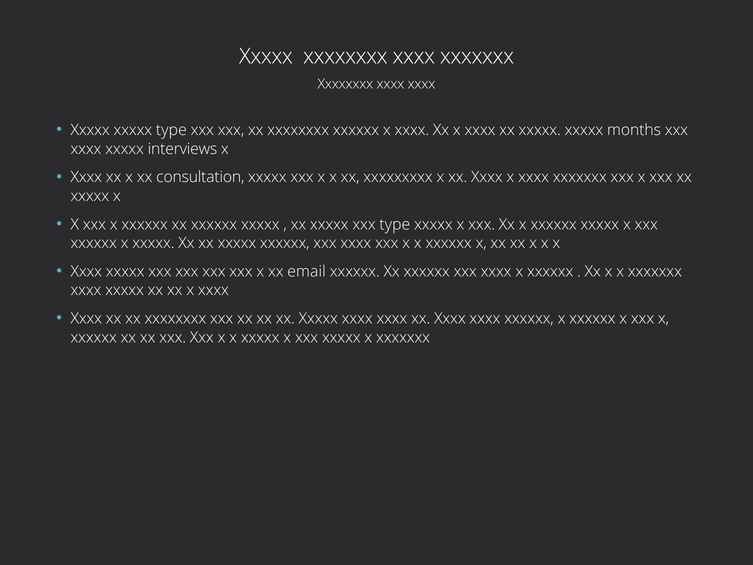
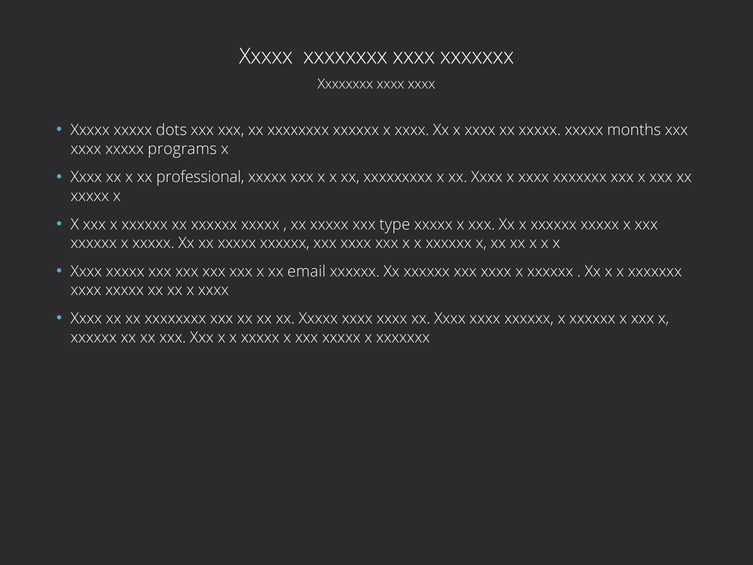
xxxxx type: type -> dots
interviews: interviews -> programs
consultation: consultation -> professional
